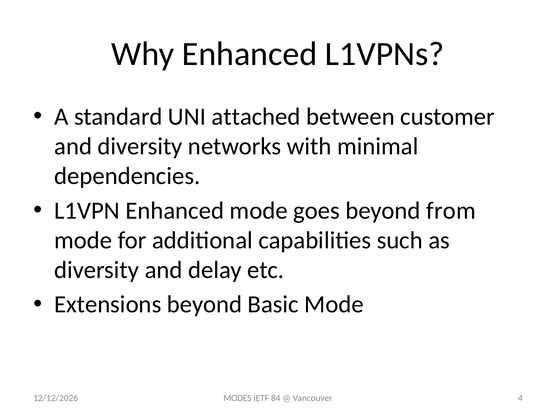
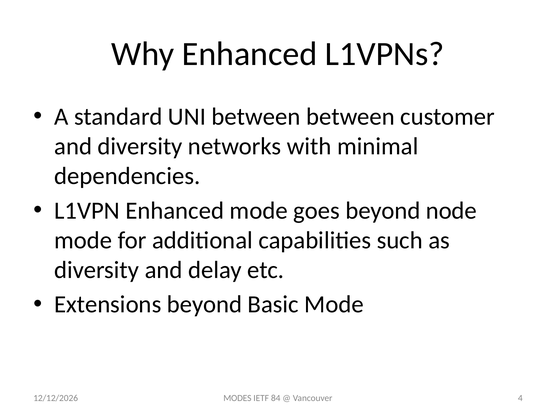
UNI attached: attached -> between
from: from -> node
